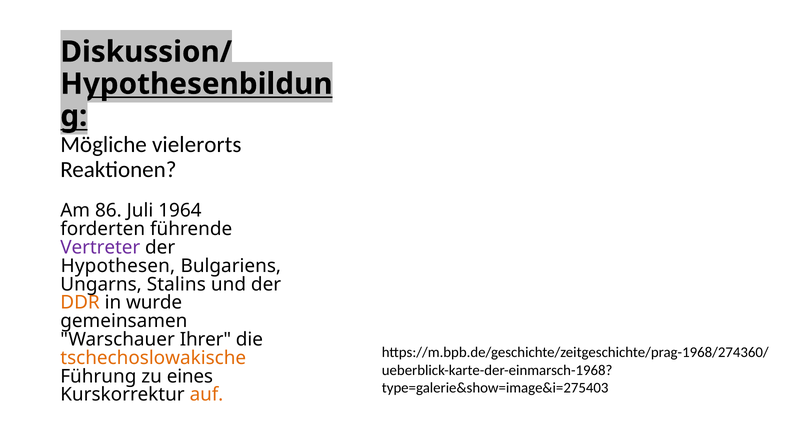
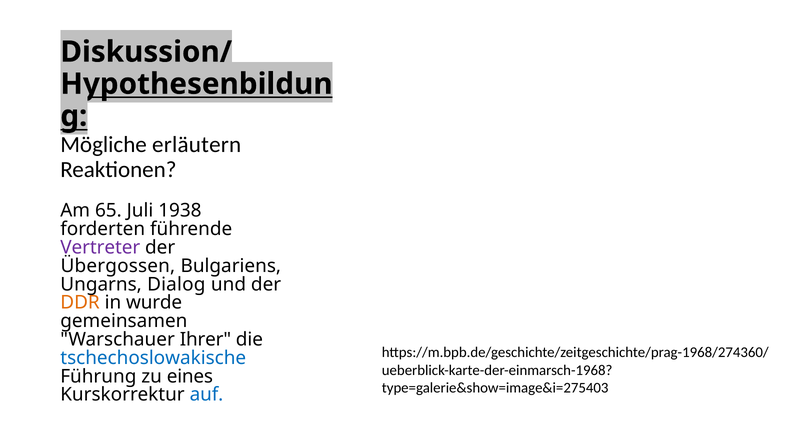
vielerorts: vielerorts -> erläutern
86: 86 -> 65
1964: 1964 -> 1938
Hypothesen: Hypothesen -> Übergossen
Stalins: Stalins -> Dialog
tschechoslowakische colour: orange -> blue
auf colour: orange -> blue
